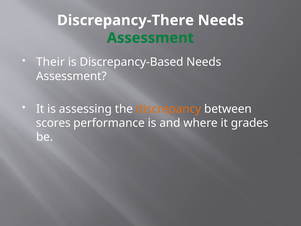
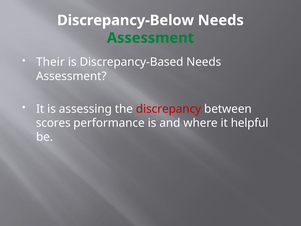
Discrepancy-There: Discrepancy-There -> Discrepancy-Below
discrepancy colour: orange -> red
grades: grades -> helpful
